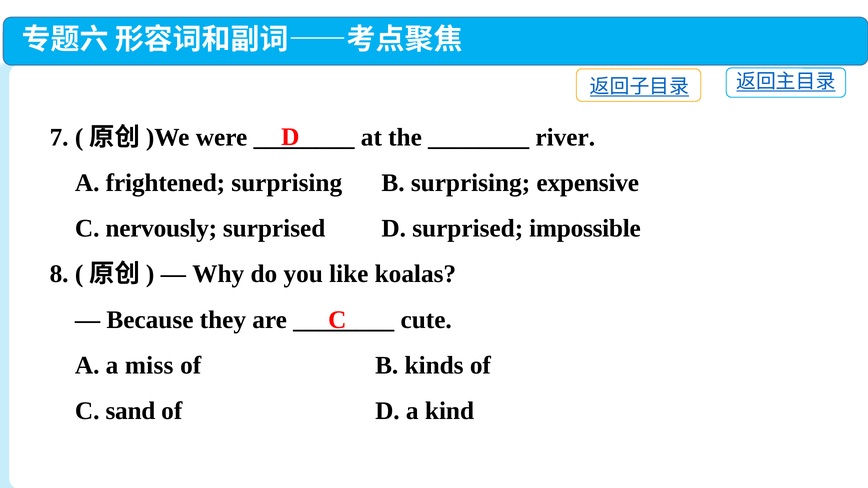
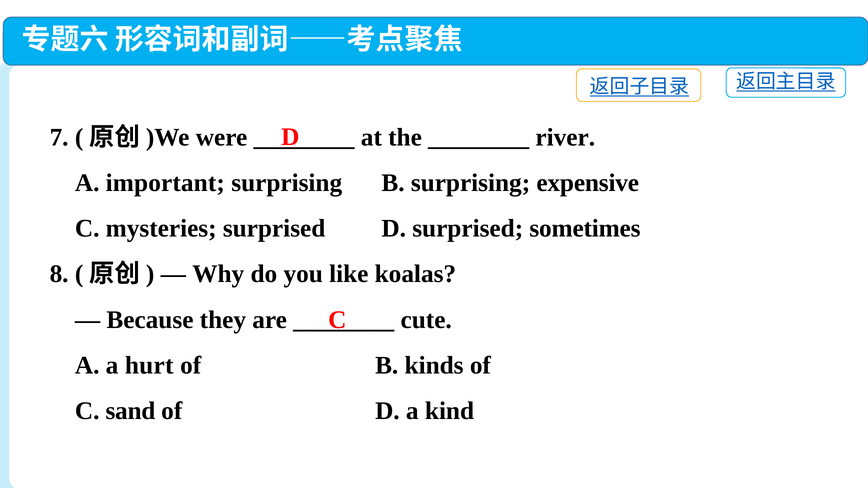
frightened: frightened -> important
nervously: nervously -> mysteries
impossible: impossible -> sometimes
miss: miss -> hurt
